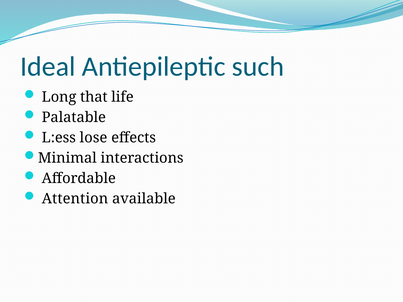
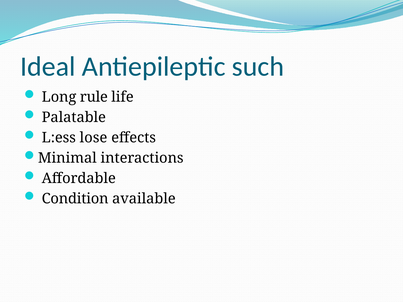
that: that -> rule
Attention: Attention -> Condition
